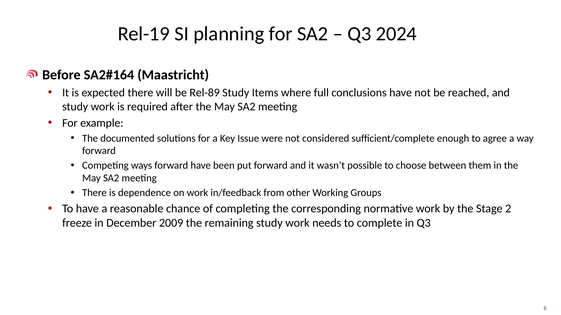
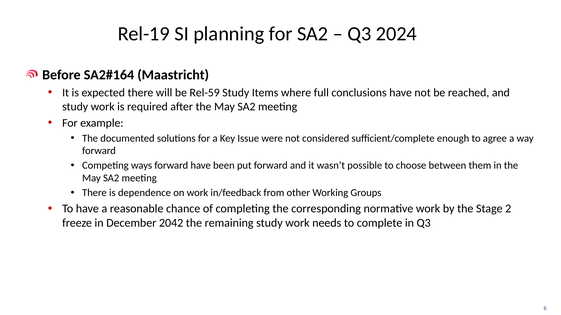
Rel-89: Rel-89 -> Rel-59
2009: 2009 -> 2042
